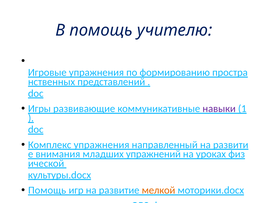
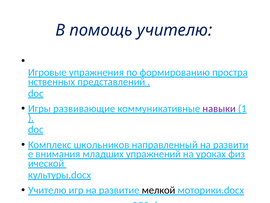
Комплекс упражнения: упражнения -> школьников
Помощь at (47, 190): Помощь -> Учителю
мелкой colour: orange -> black
